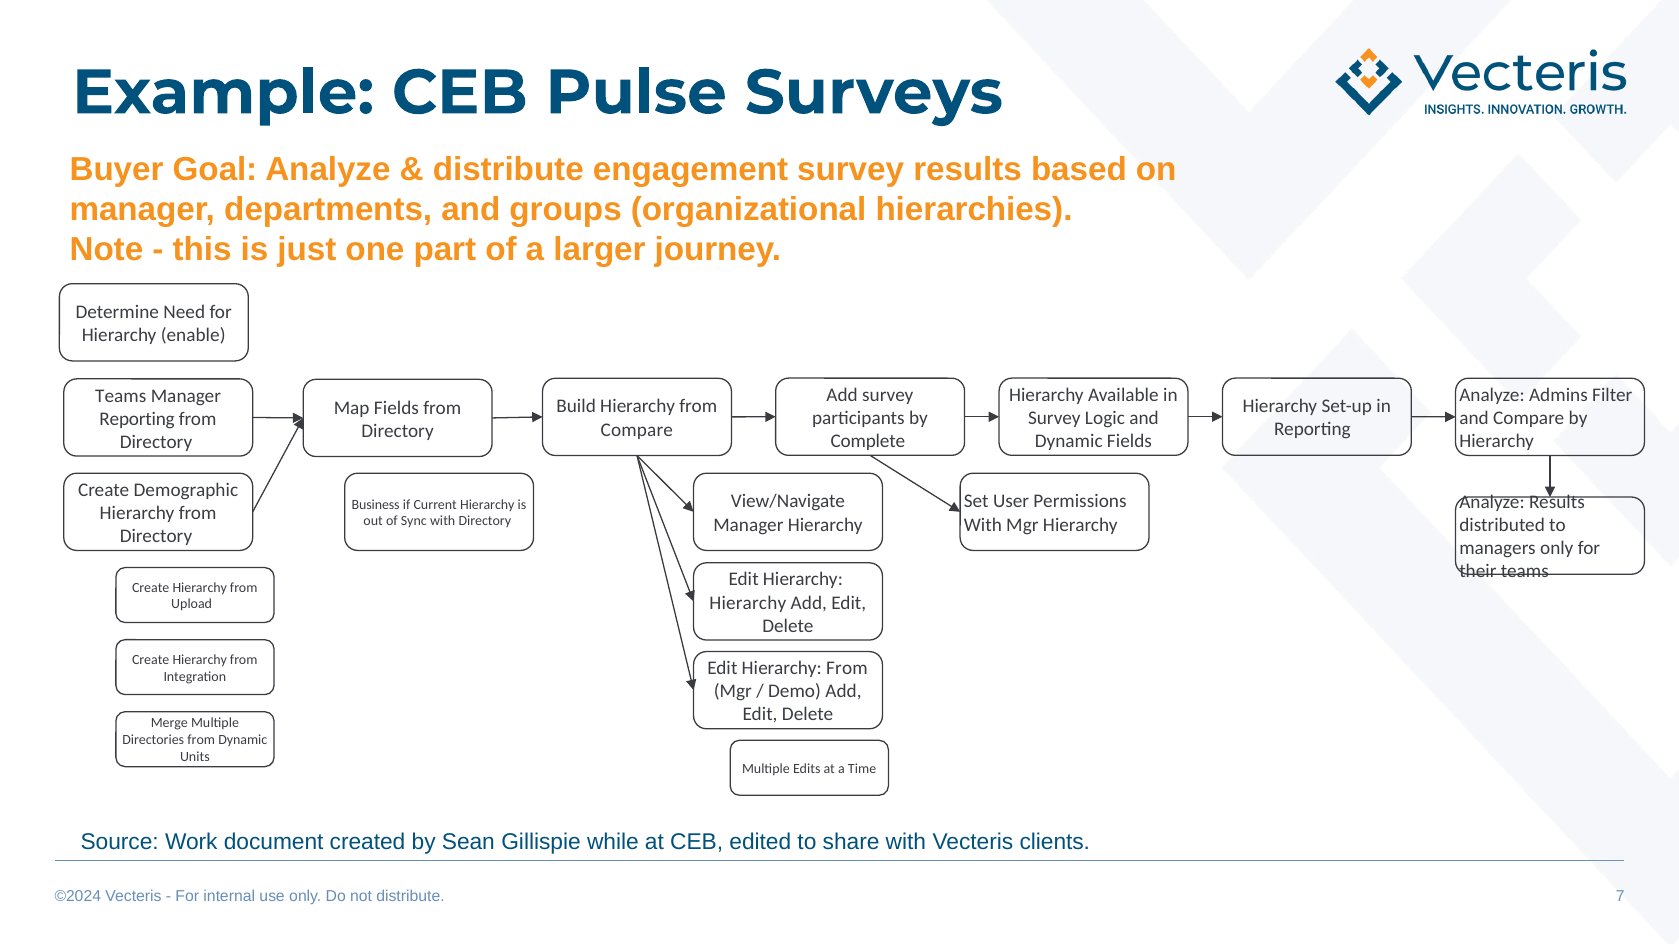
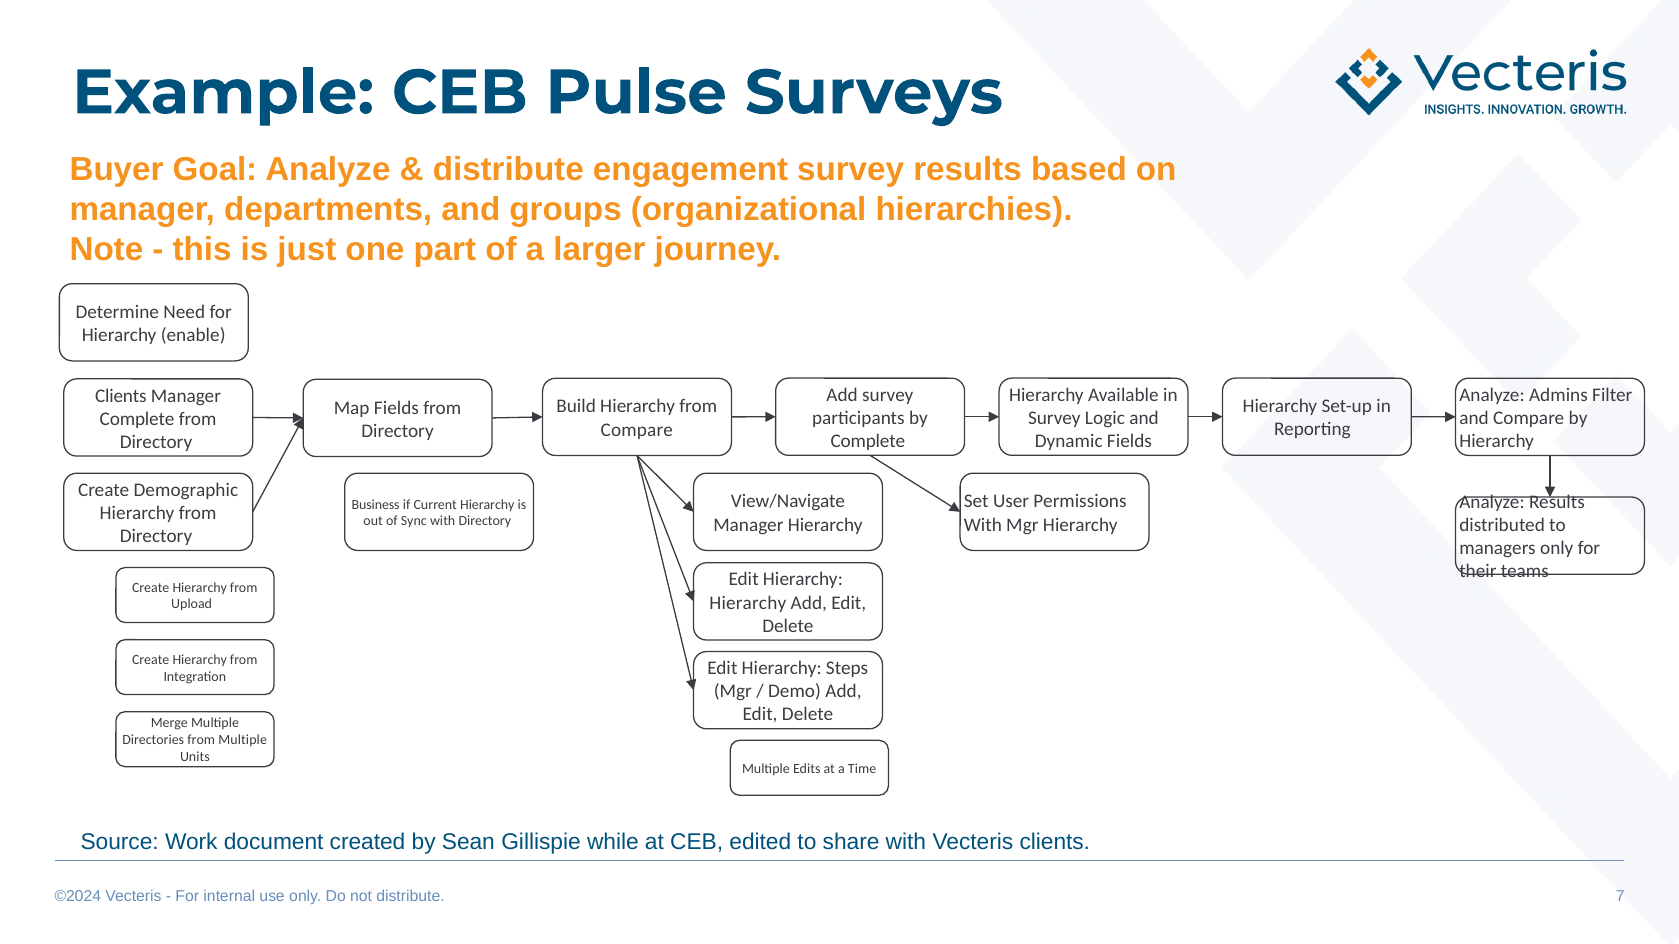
Teams at (121, 396): Teams -> Clients
Reporting at (137, 419): Reporting -> Complete
Edit Hierarchy From: From -> Steps
from Dynamic: Dynamic -> Multiple
